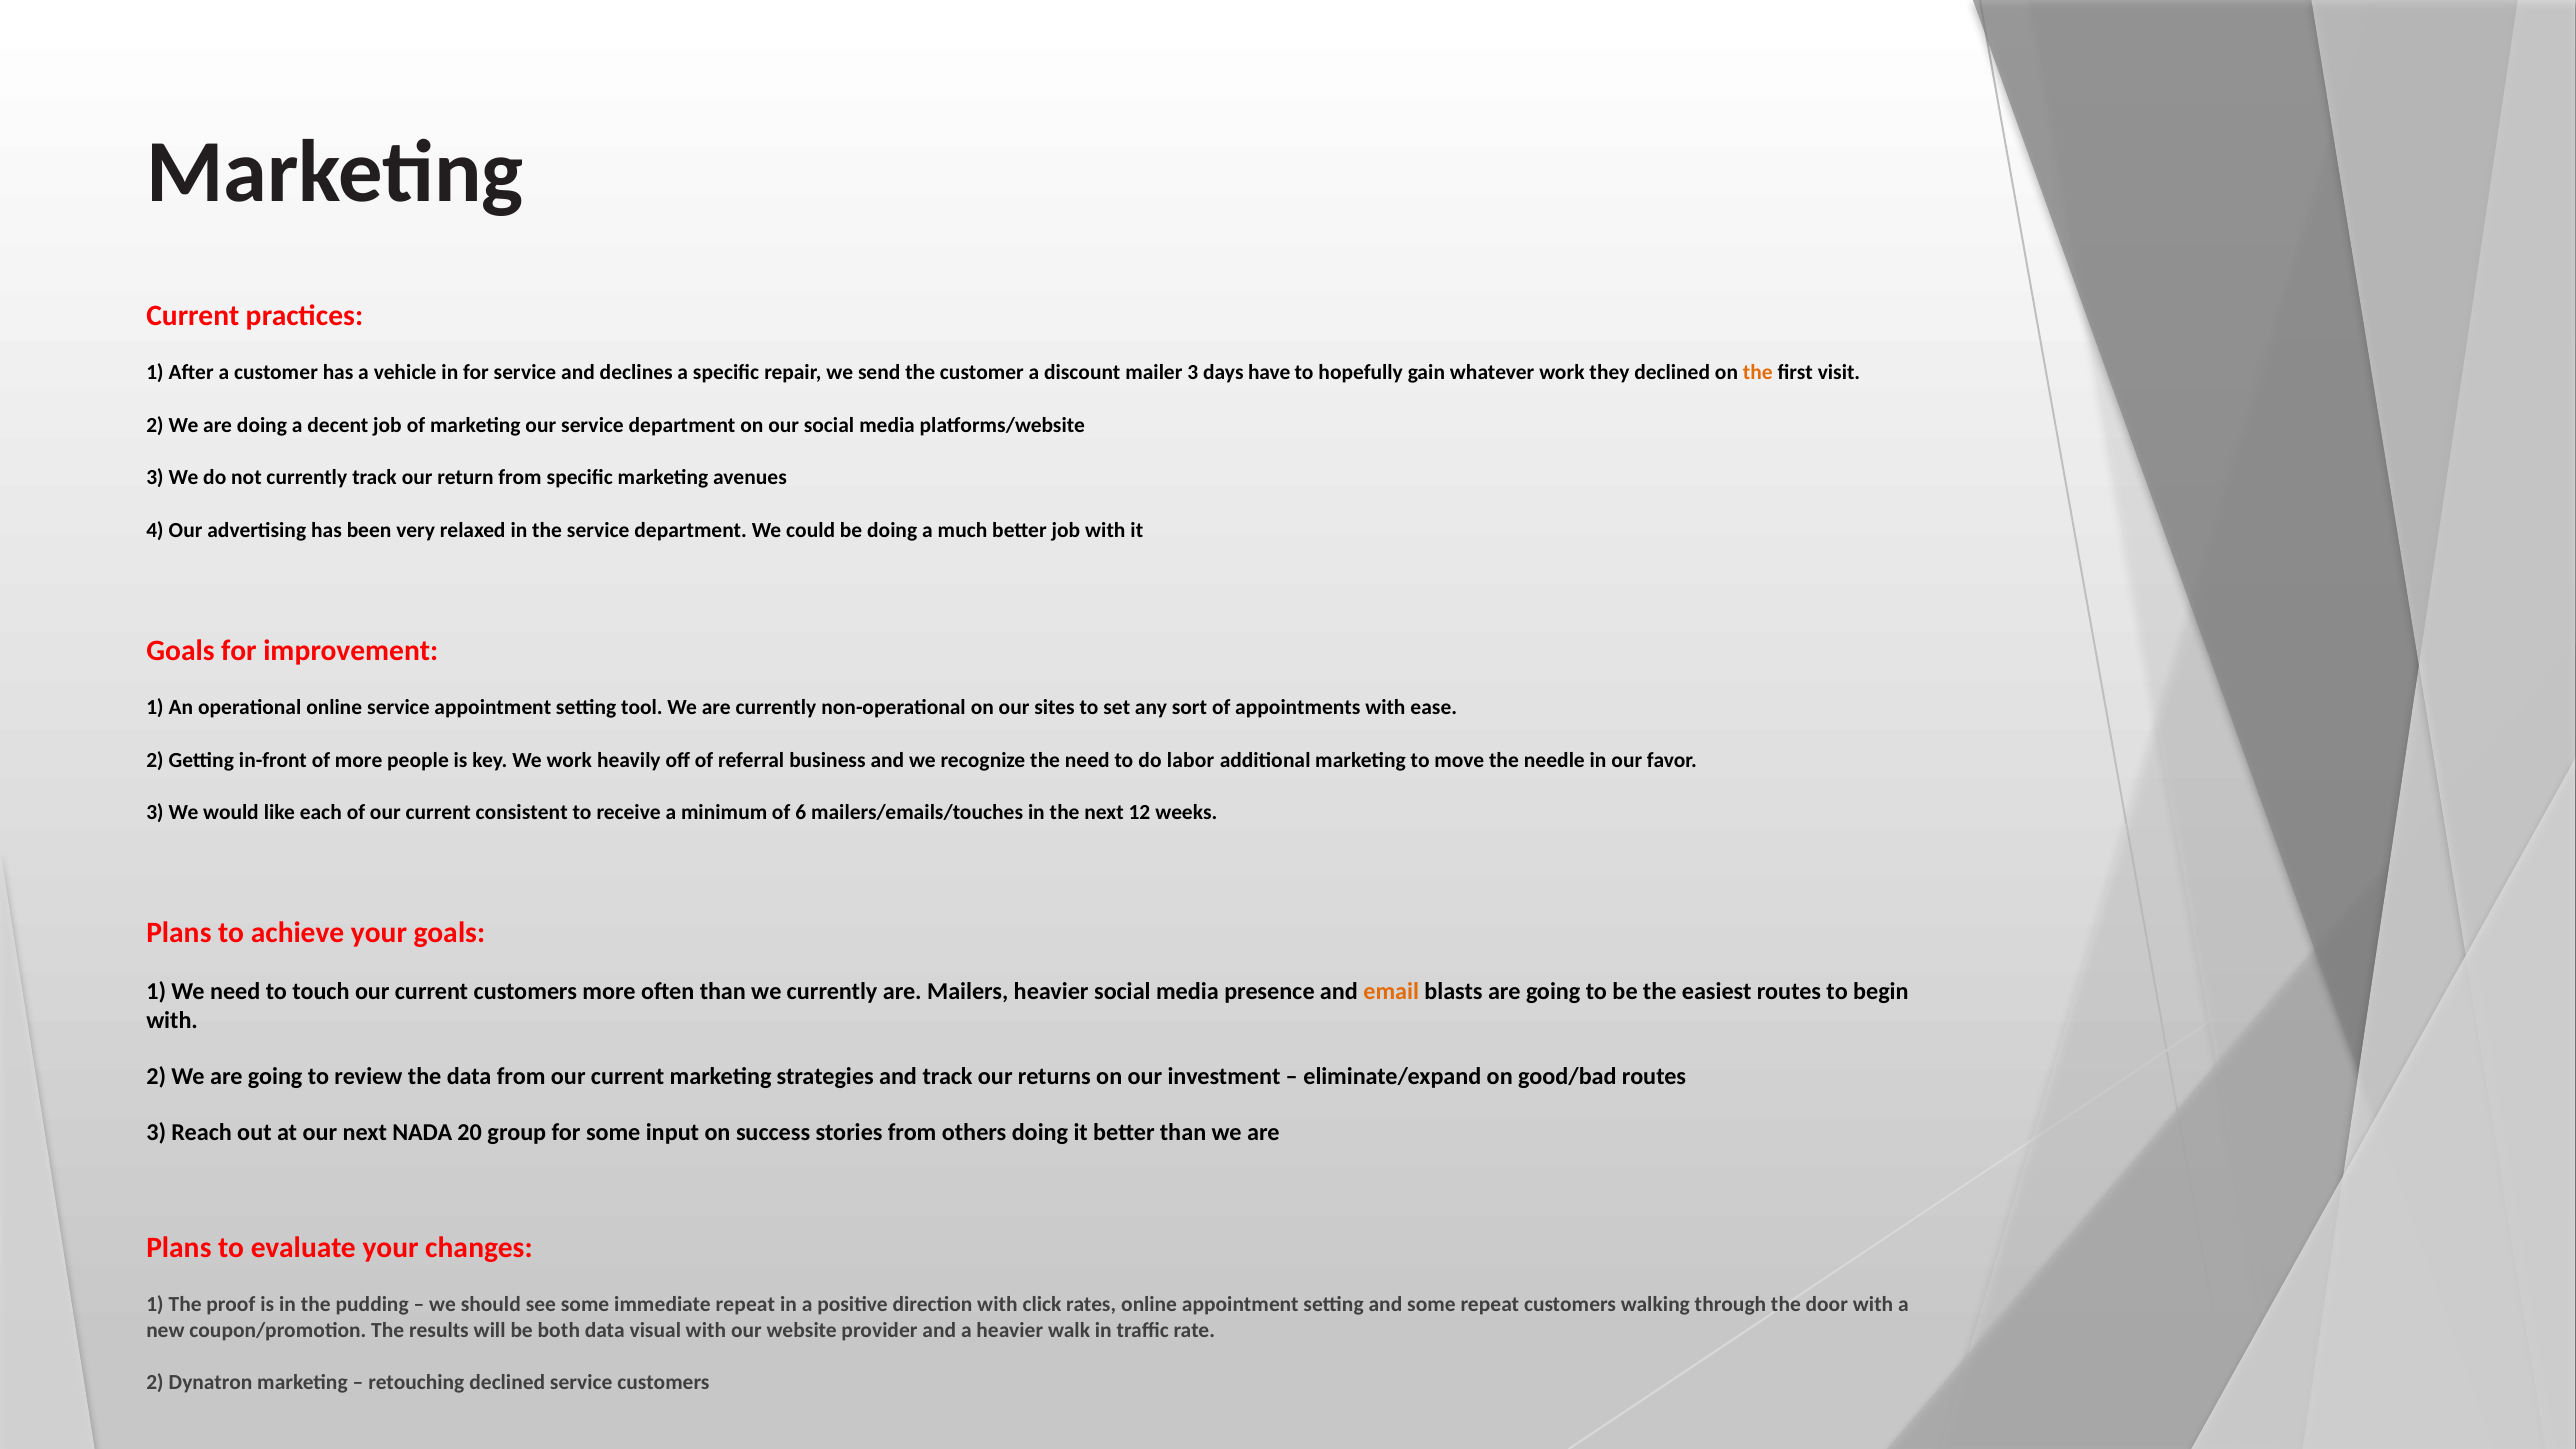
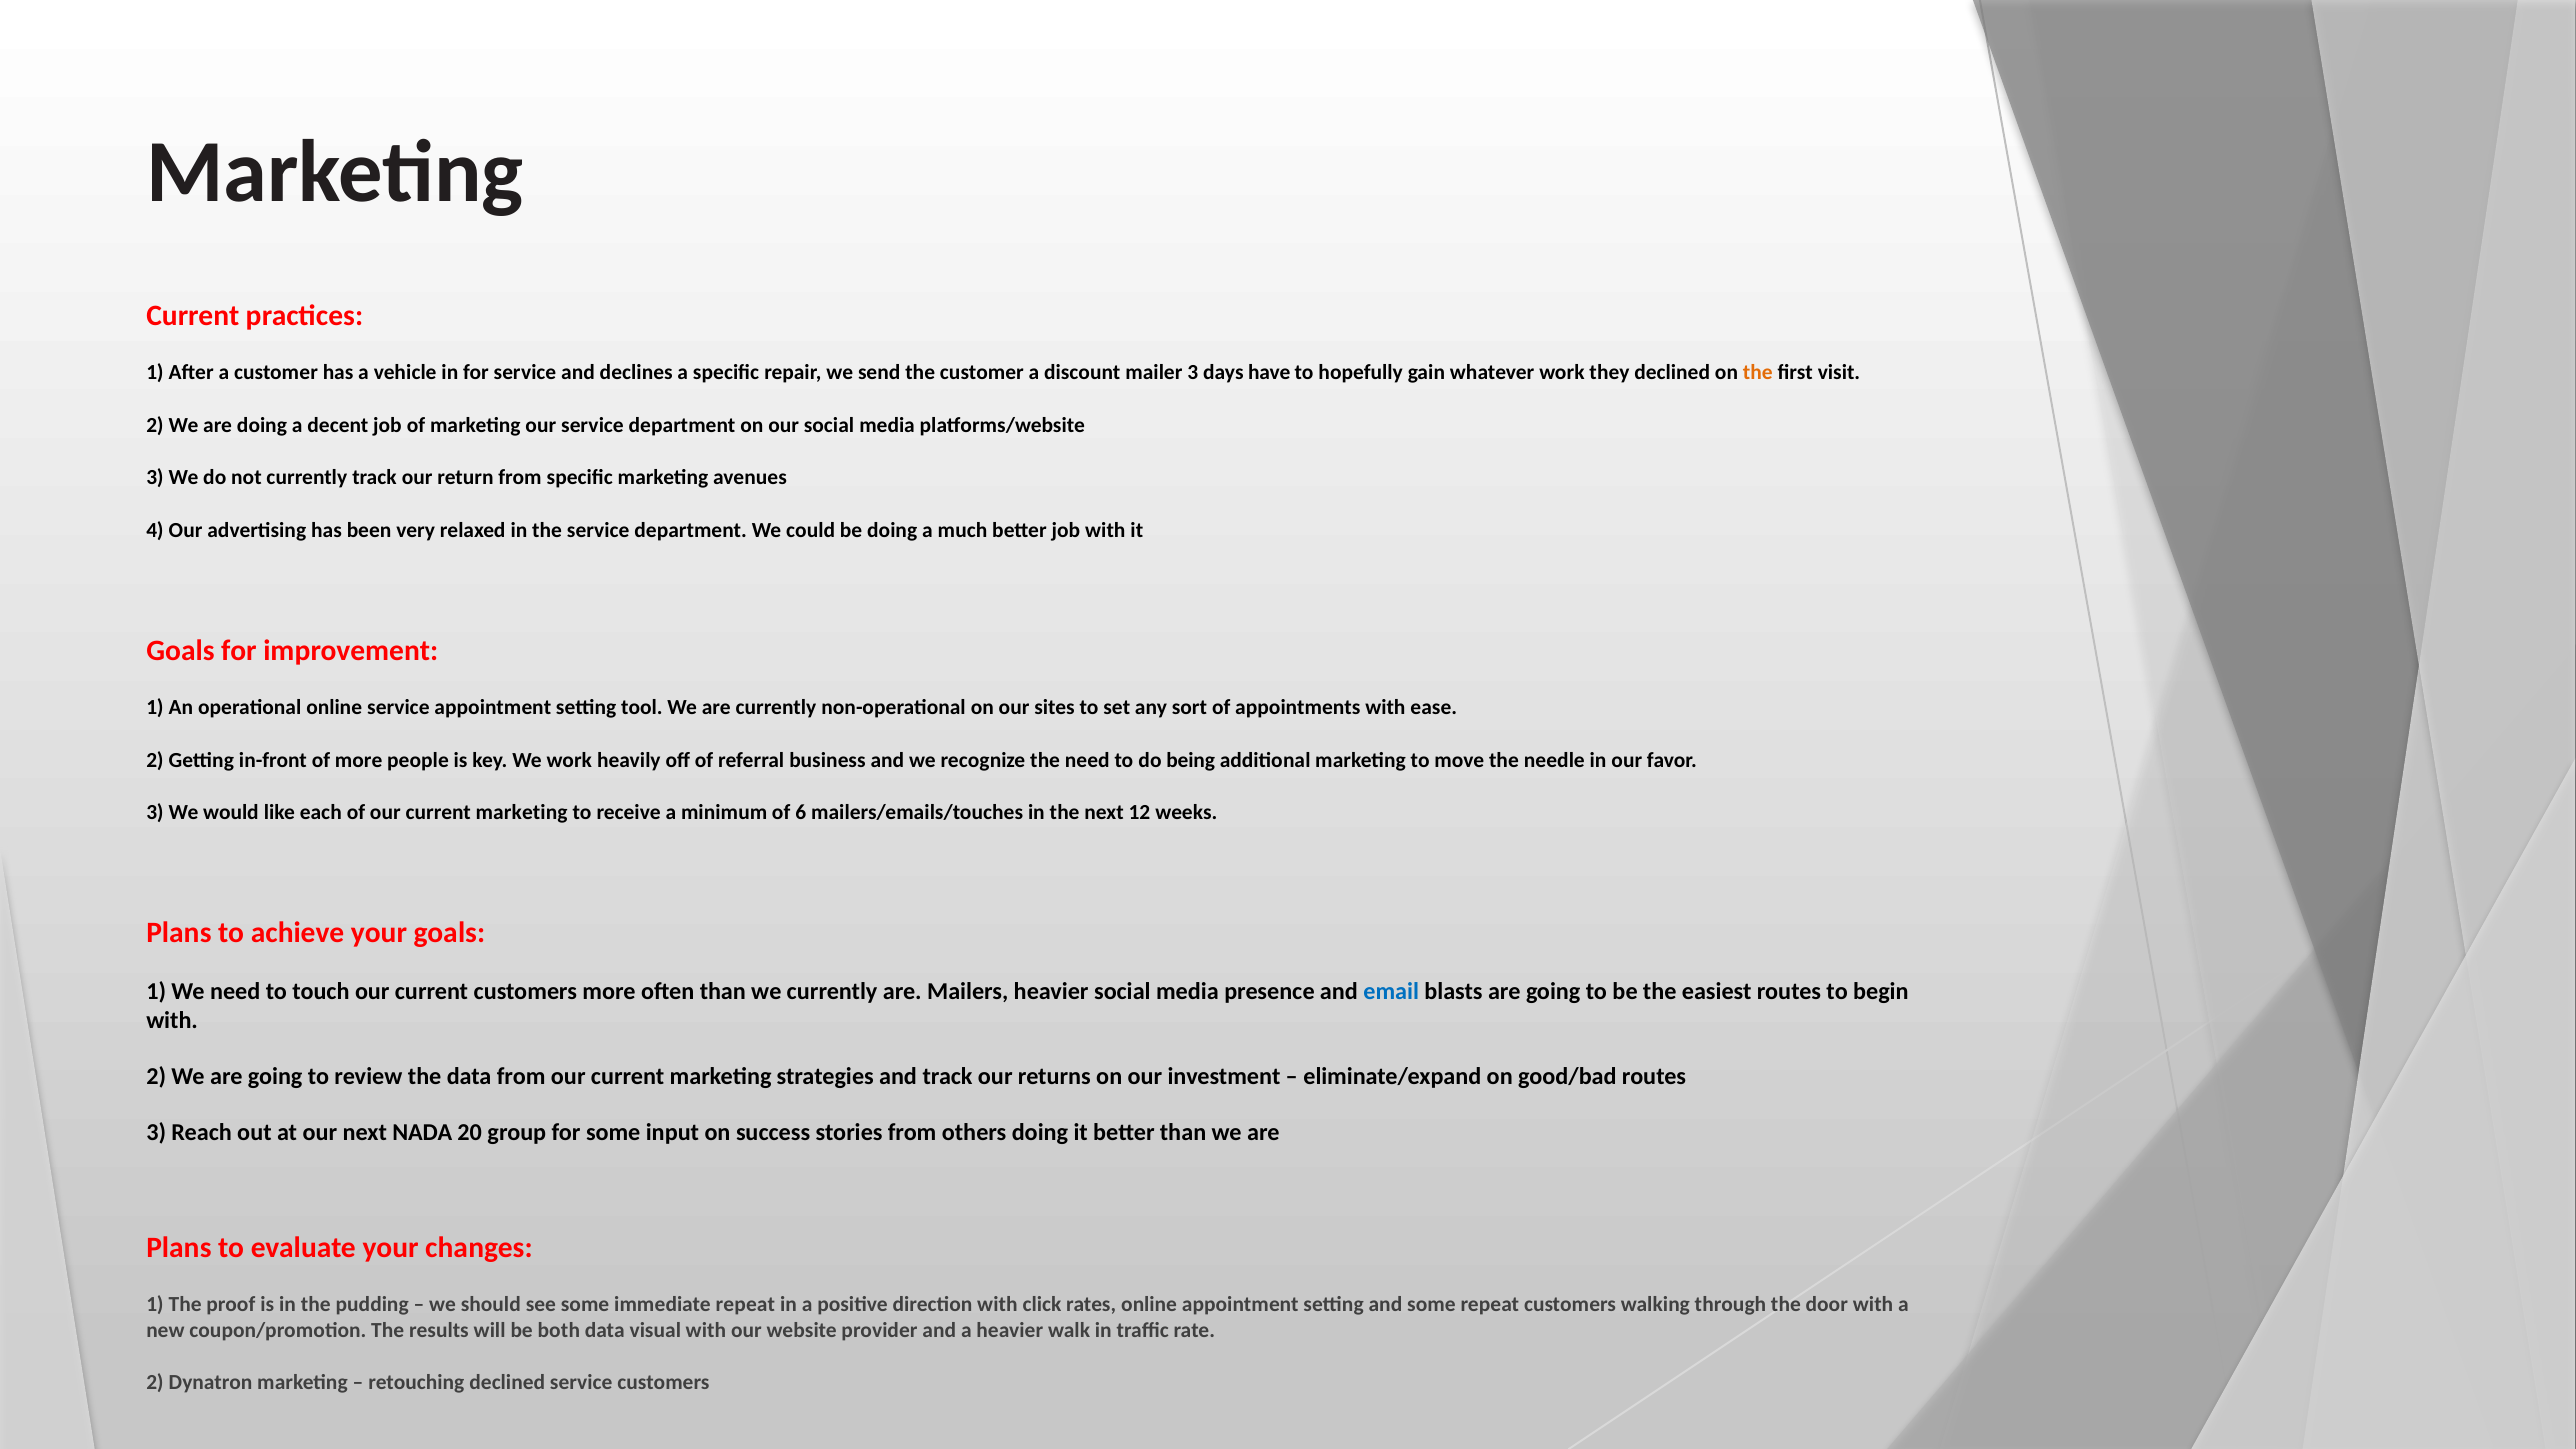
labor: labor -> being
of our current consistent: consistent -> marketing
email colour: orange -> blue
